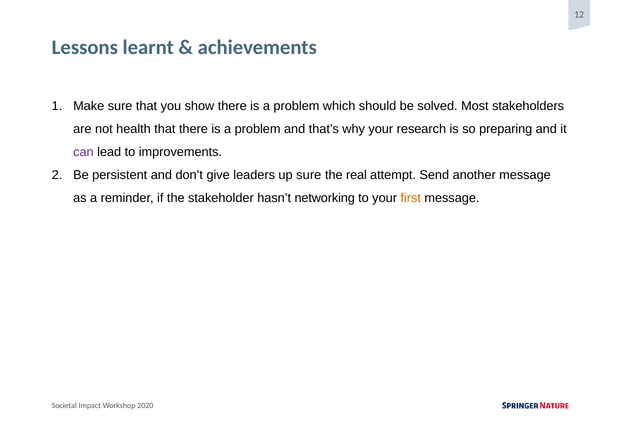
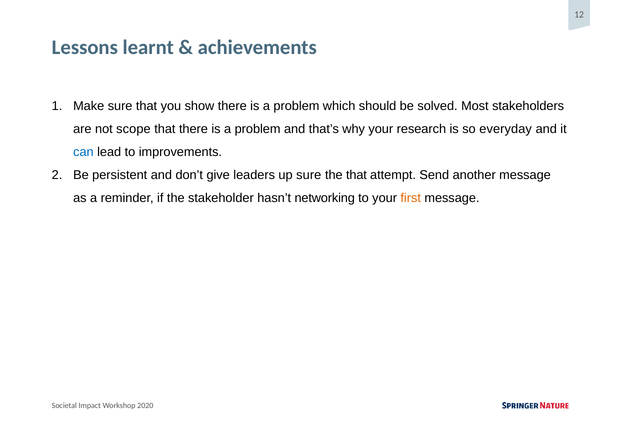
health: health -> scope
preparing: preparing -> everyday
can colour: purple -> blue
the real: real -> that
